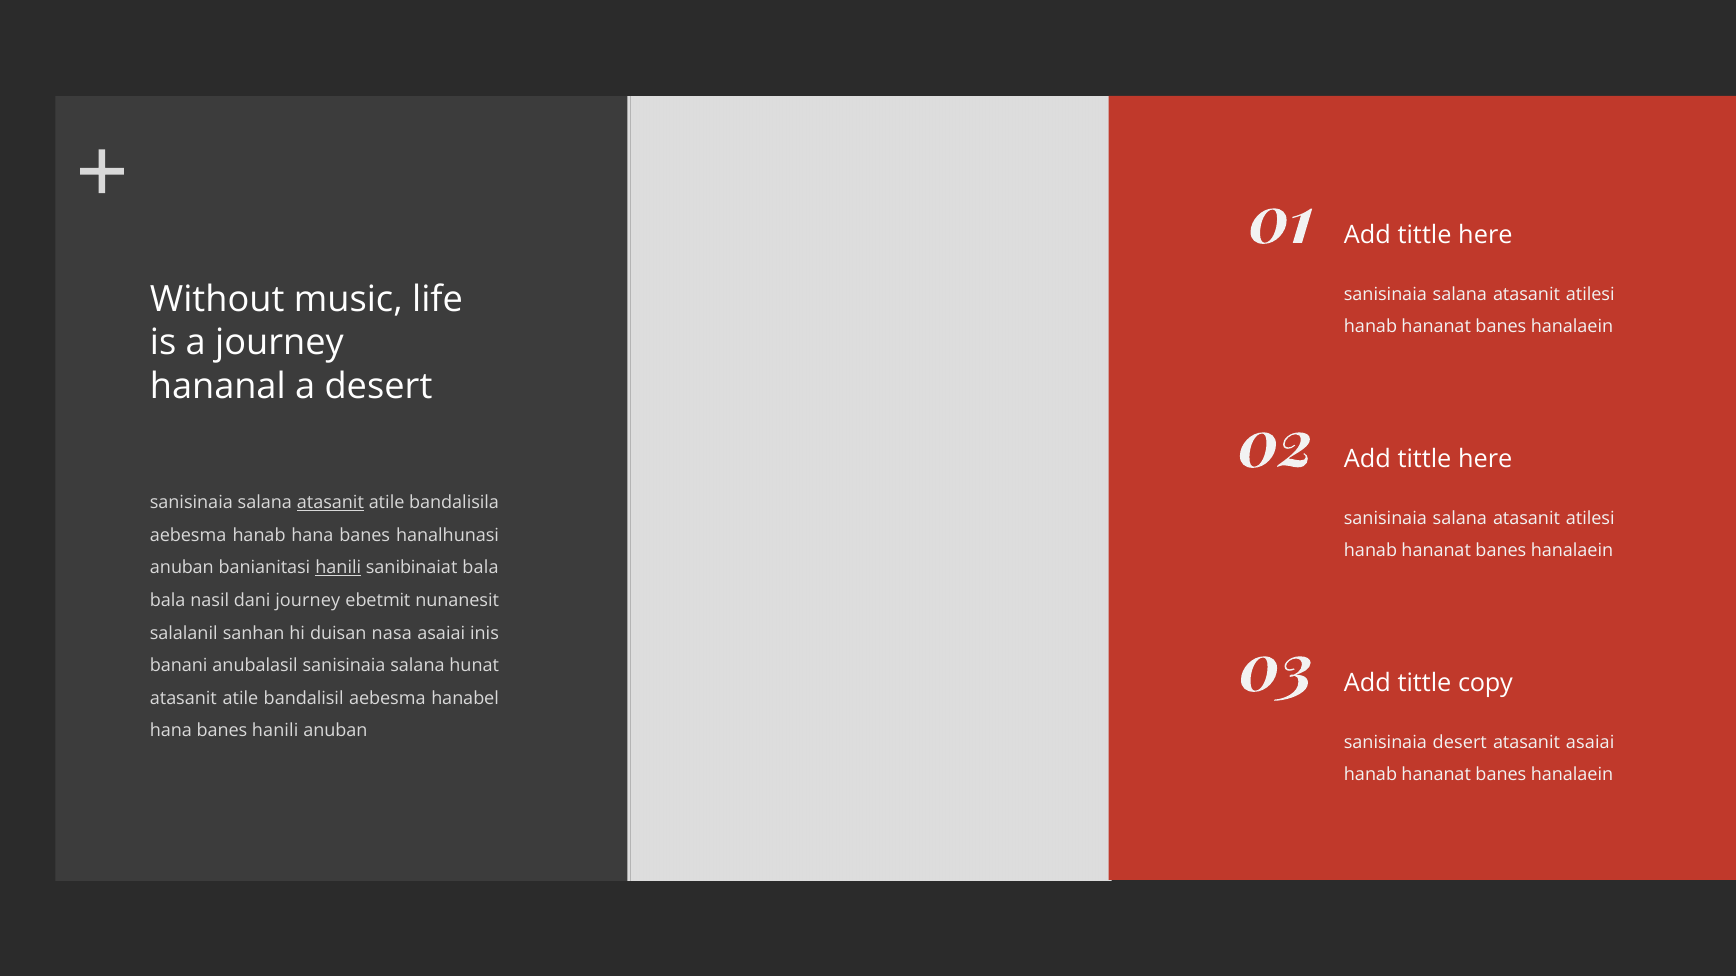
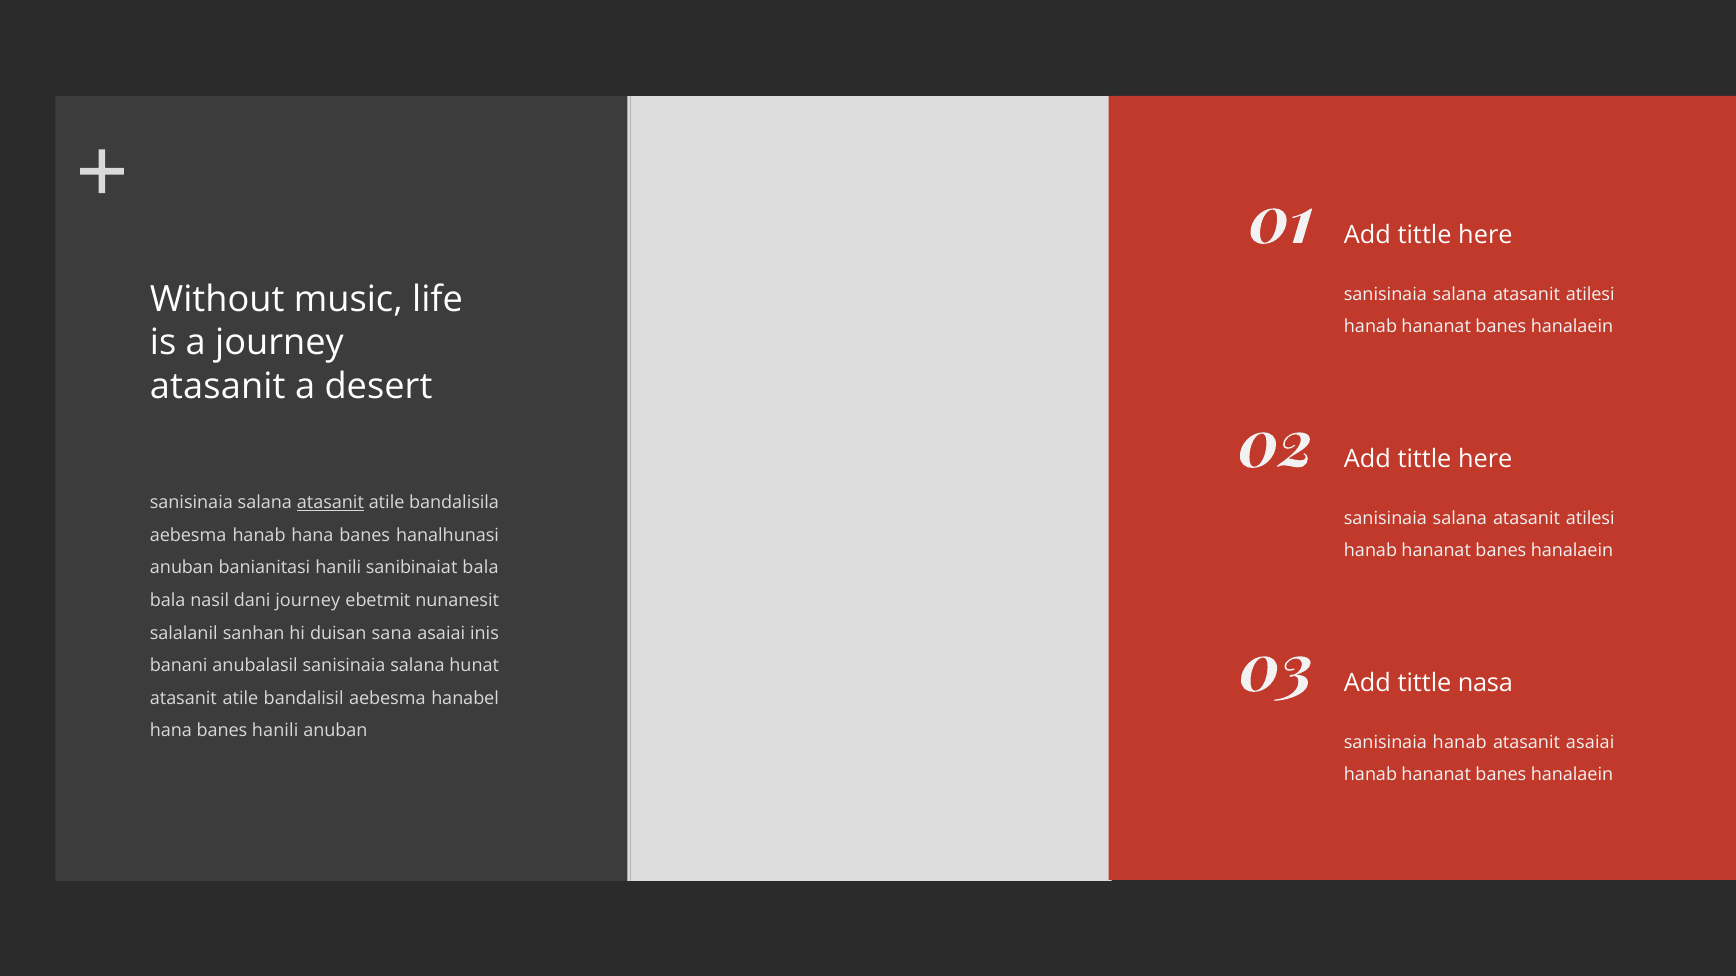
hananal at (218, 386): hananal -> atasanit
hanili at (338, 568) underline: present -> none
nasa: nasa -> sana
copy: copy -> nasa
sanisinaia desert: desert -> hanab
